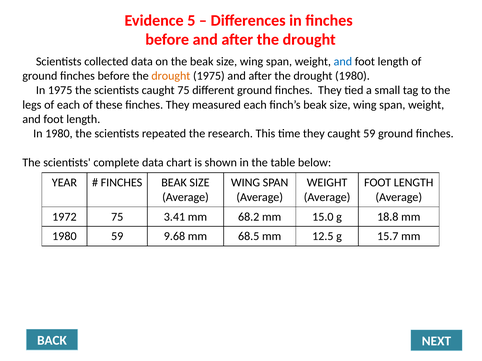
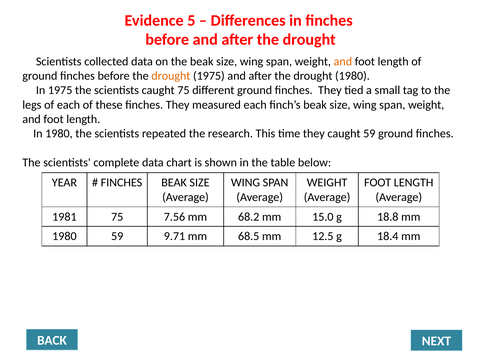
and at (343, 62) colour: blue -> orange
1972: 1972 -> 1981
3.41: 3.41 -> 7.56
9.68: 9.68 -> 9.71
15.7: 15.7 -> 18.4
